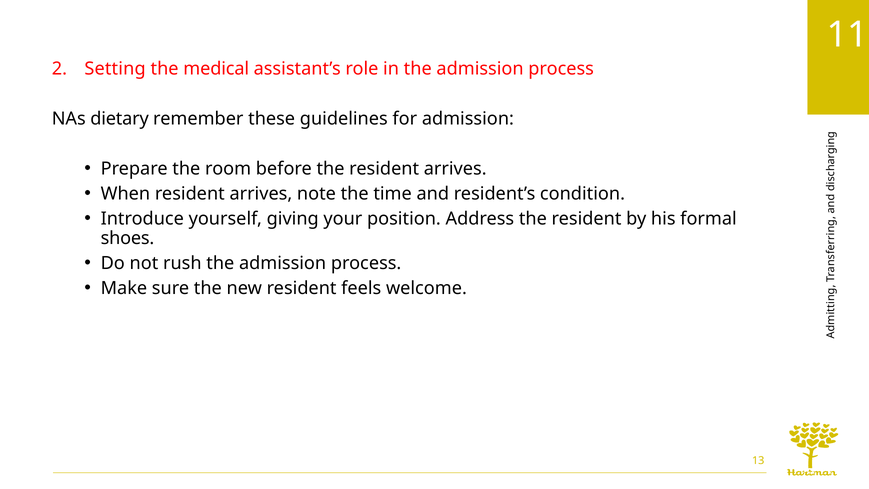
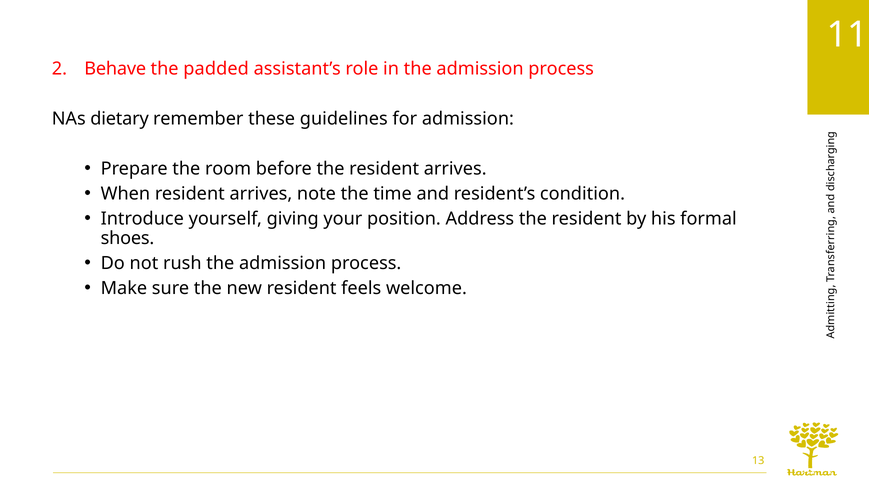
Setting: Setting -> Behave
medical: medical -> padded
